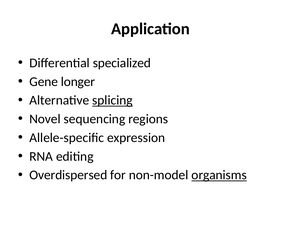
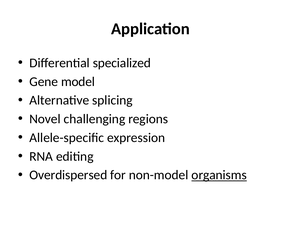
longer: longer -> model
splicing underline: present -> none
sequencing: sequencing -> challenging
